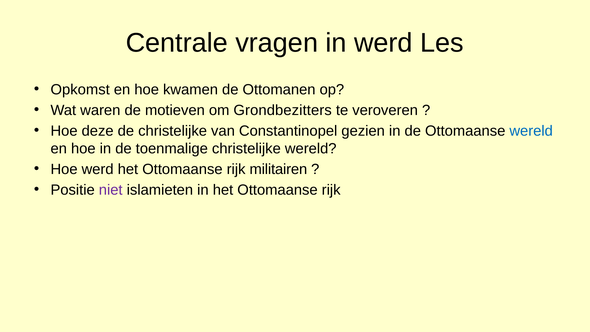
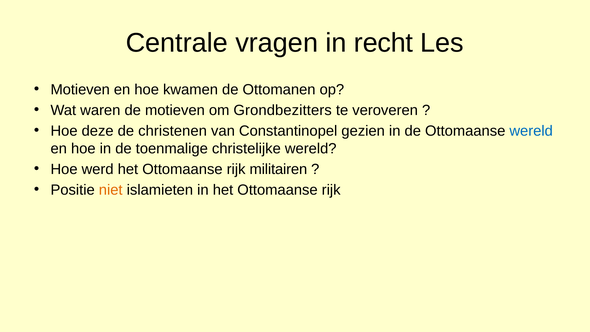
in werd: werd -> recht
Opkomst at (80, 90): Opkomst -> Motieven
de christelijke: christelijke -> christenen
niet colour: purple -> orange
